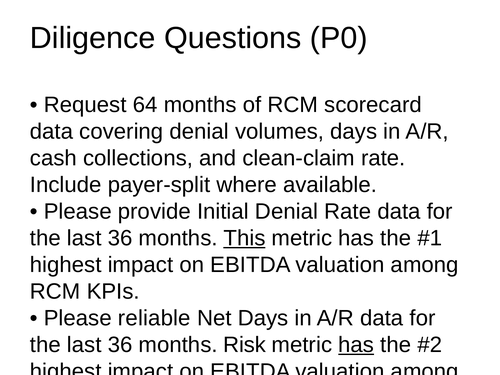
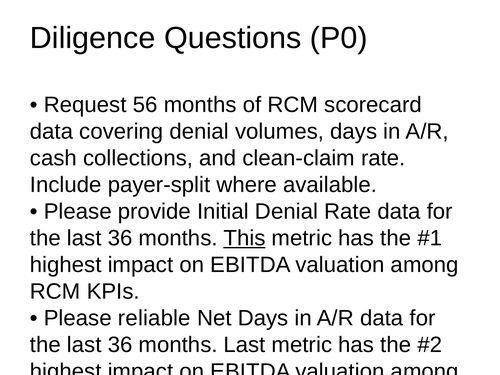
64: 64 -> 56
months Risk: Risk -> Last
has at (356, 345) underline: present -> none
